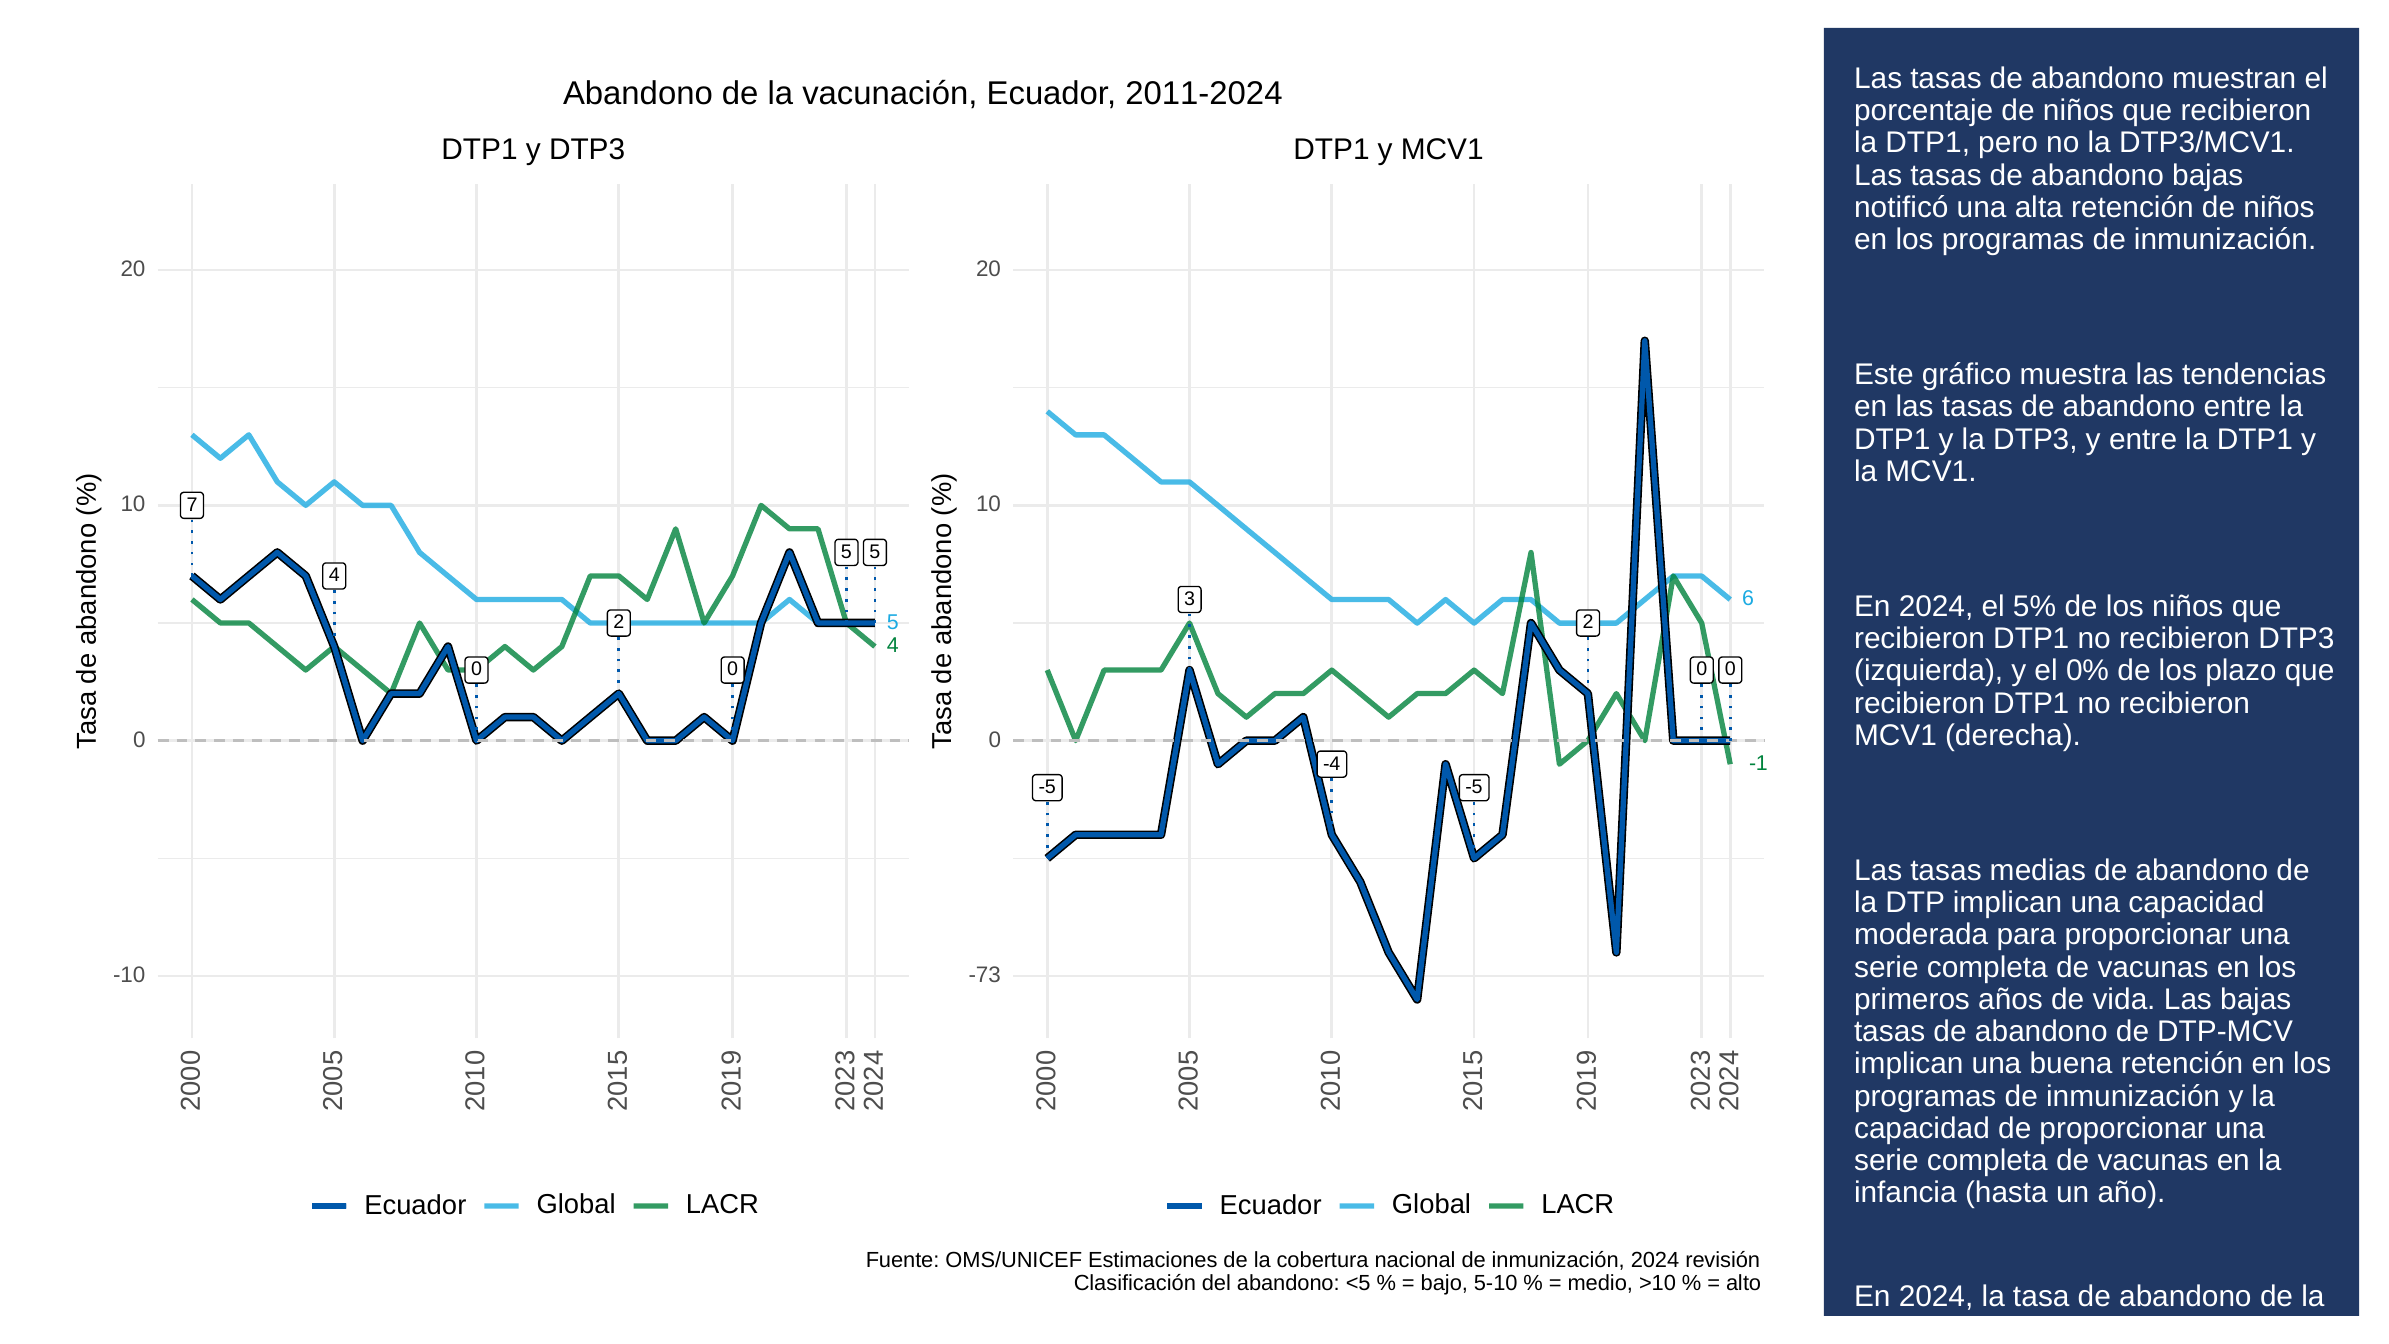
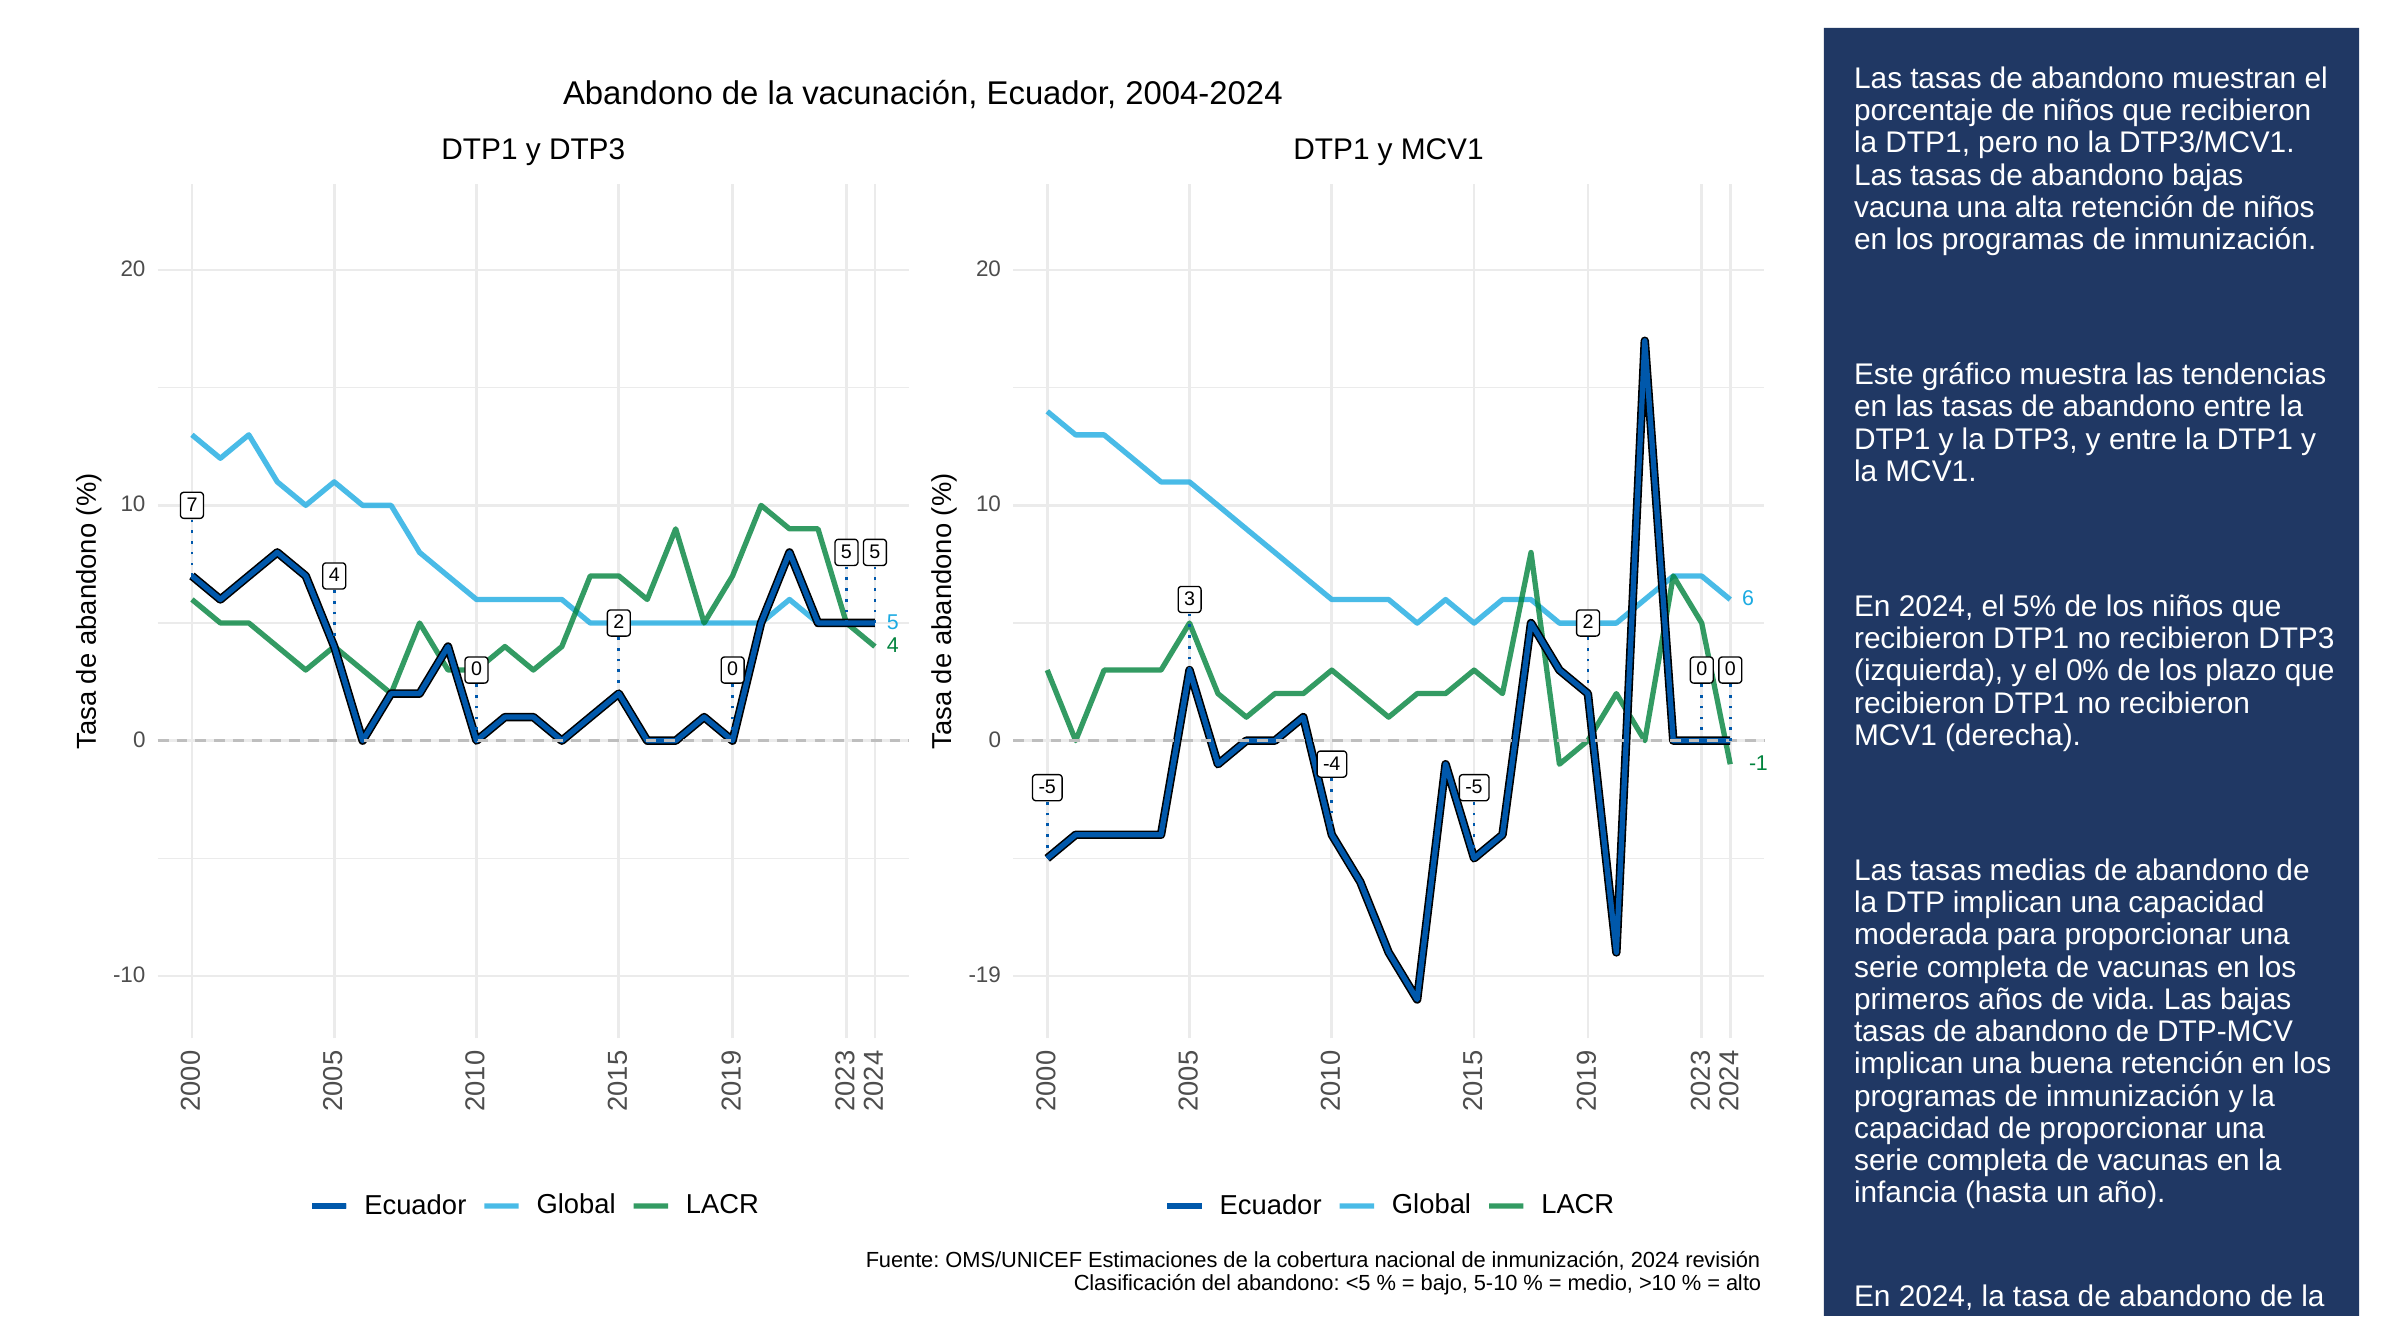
2011-2024: 2011-2024 -> 2004-2024
notificó: notificó -> vacuna
-73: -73 -> -19
